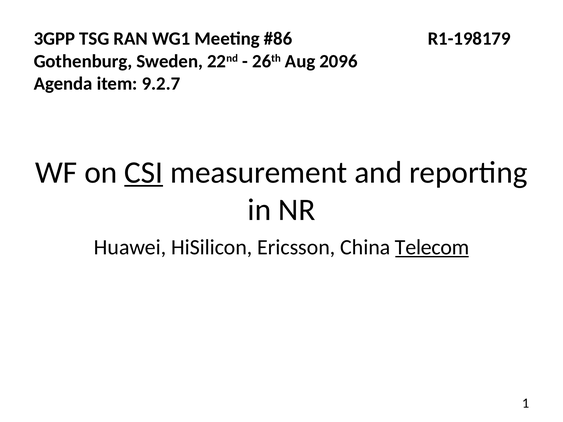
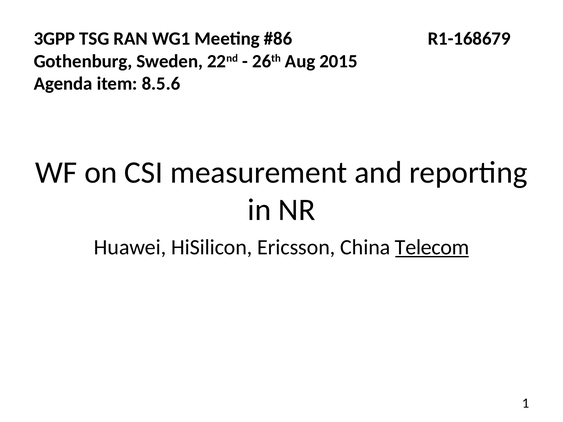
R1-198179: R1-198179 -> R1-168679
2096: 2096 -> 2015
9.2.7: 9.2.7 -> 8.5.6
CSI underline: present -> none
